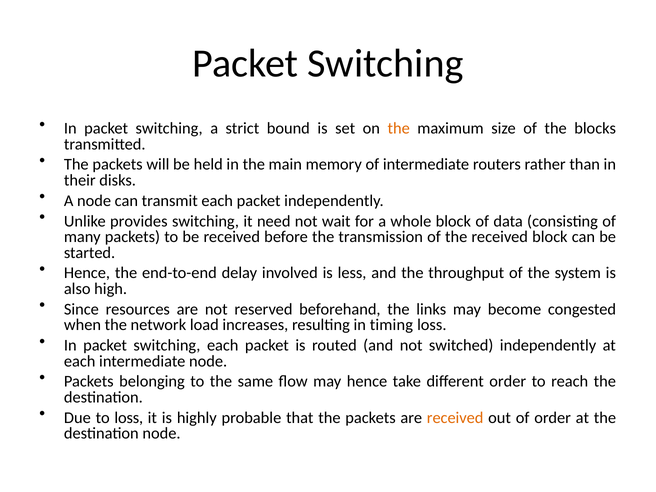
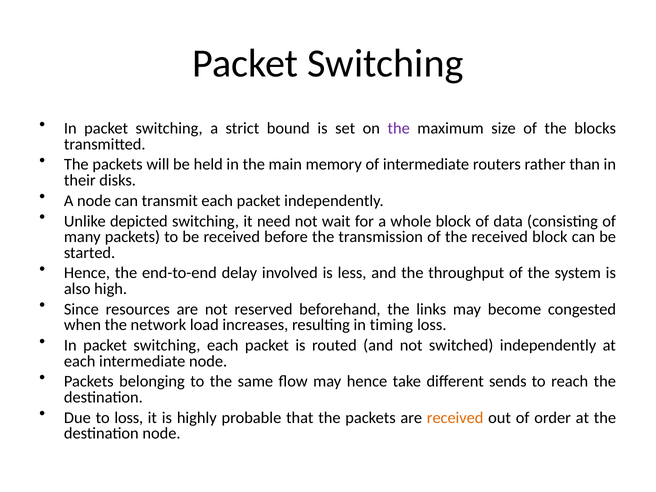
the at (399, 128) colour: orange -> purple
provides: provides -> depicted
different order: order -> sends
